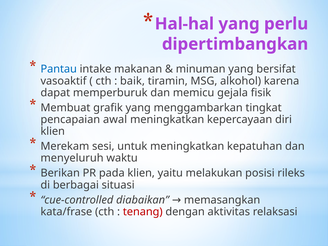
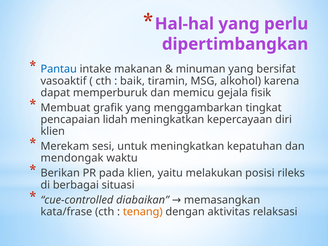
awal: awal -> lidah
menyeluruh: menyeluruh -> mendongak
tenang colour: red -> orange
